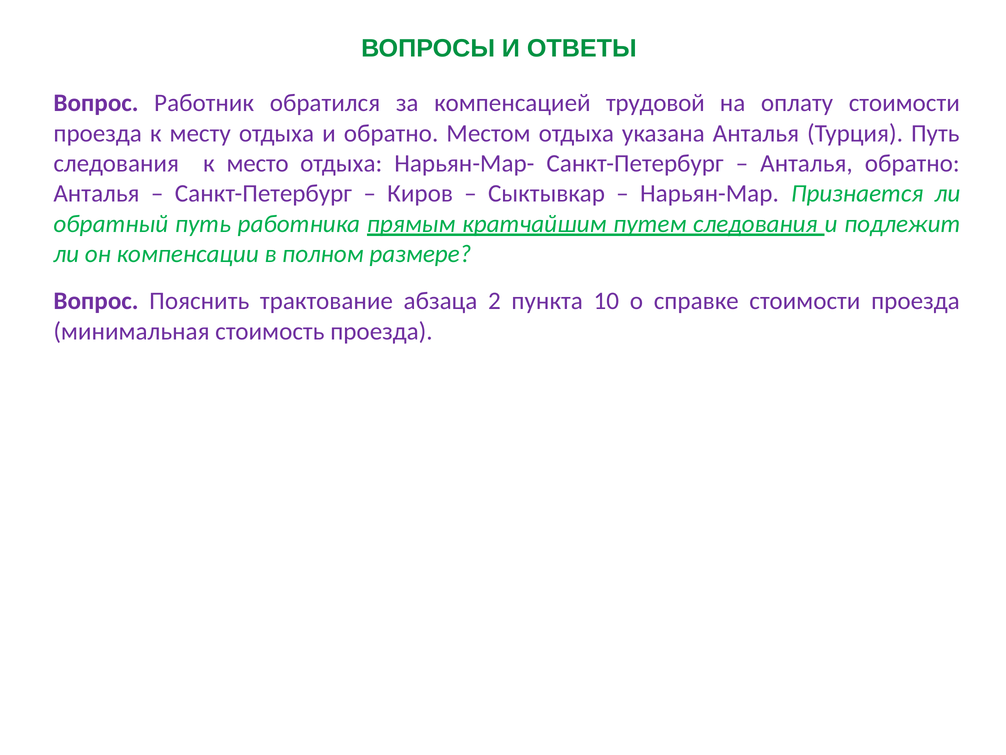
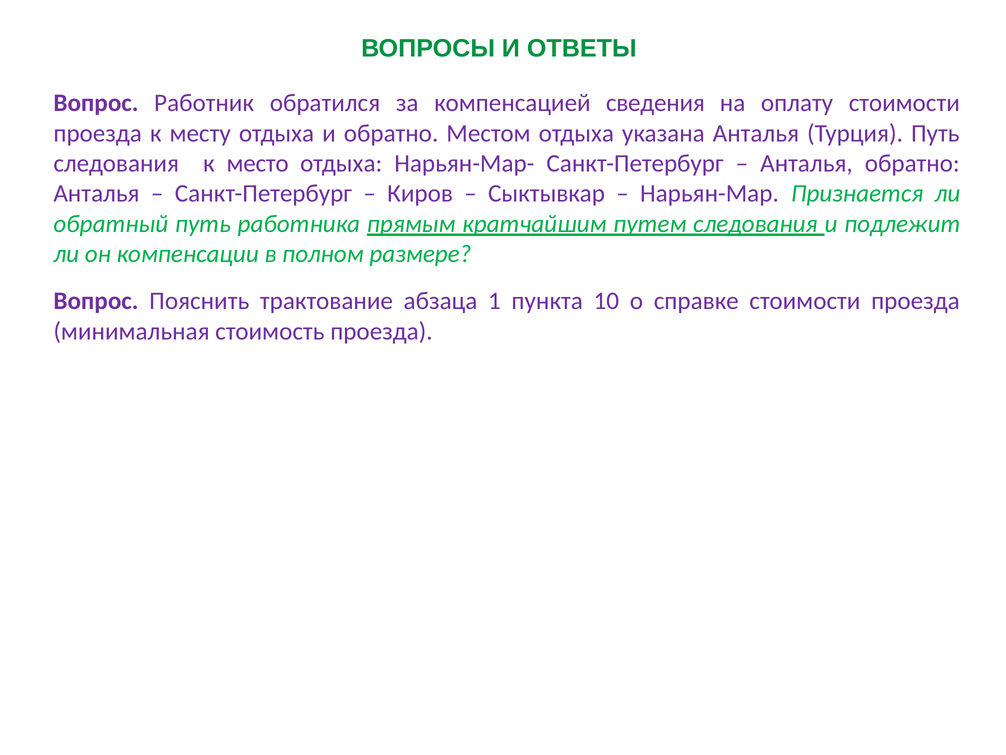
трудовой: трудовой -> сведения
2: 2 -> 1
